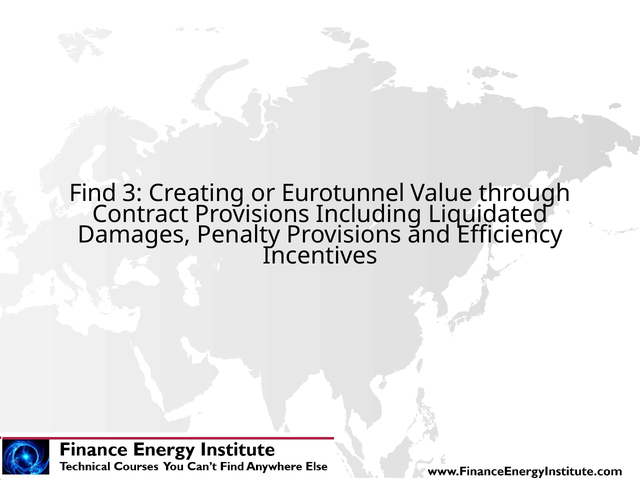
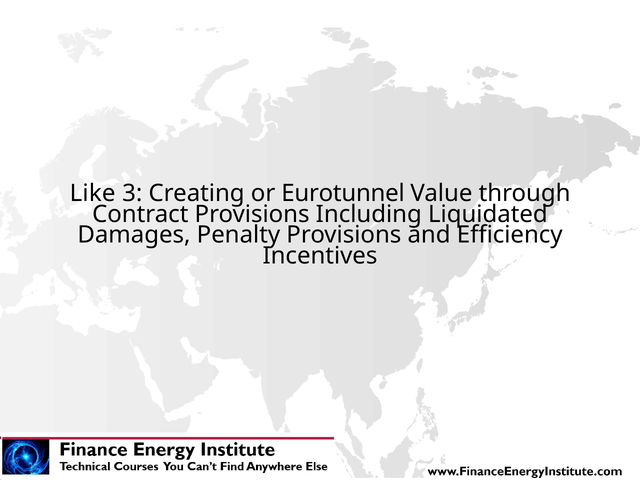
Find: Find -> Like
